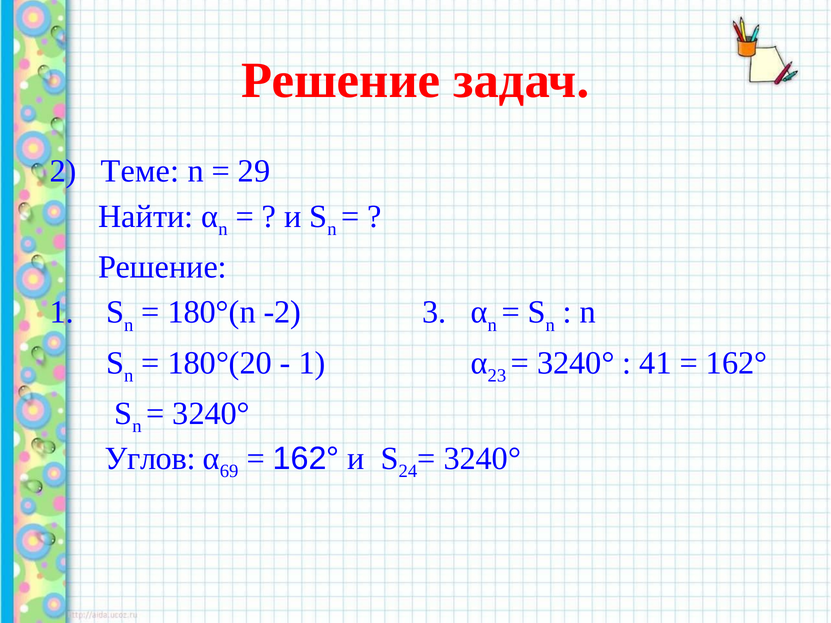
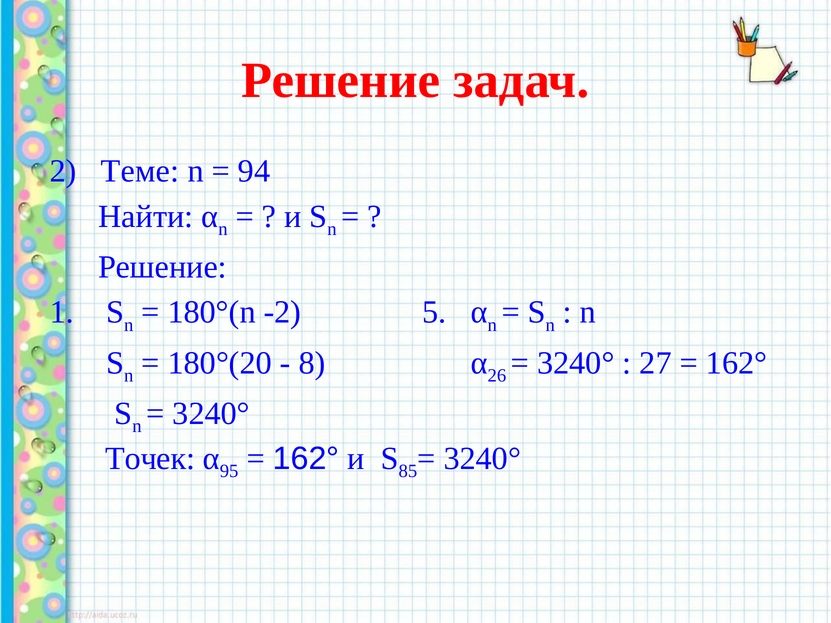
29: 29 -> 94
3: 3 -> 5
1 at (312, 363): 1 -> 8
23: 23 -> 26
41: 41 -> 27
Углов: Углов -> Точек
69: 69 -> 95
24: 24 -> 85
